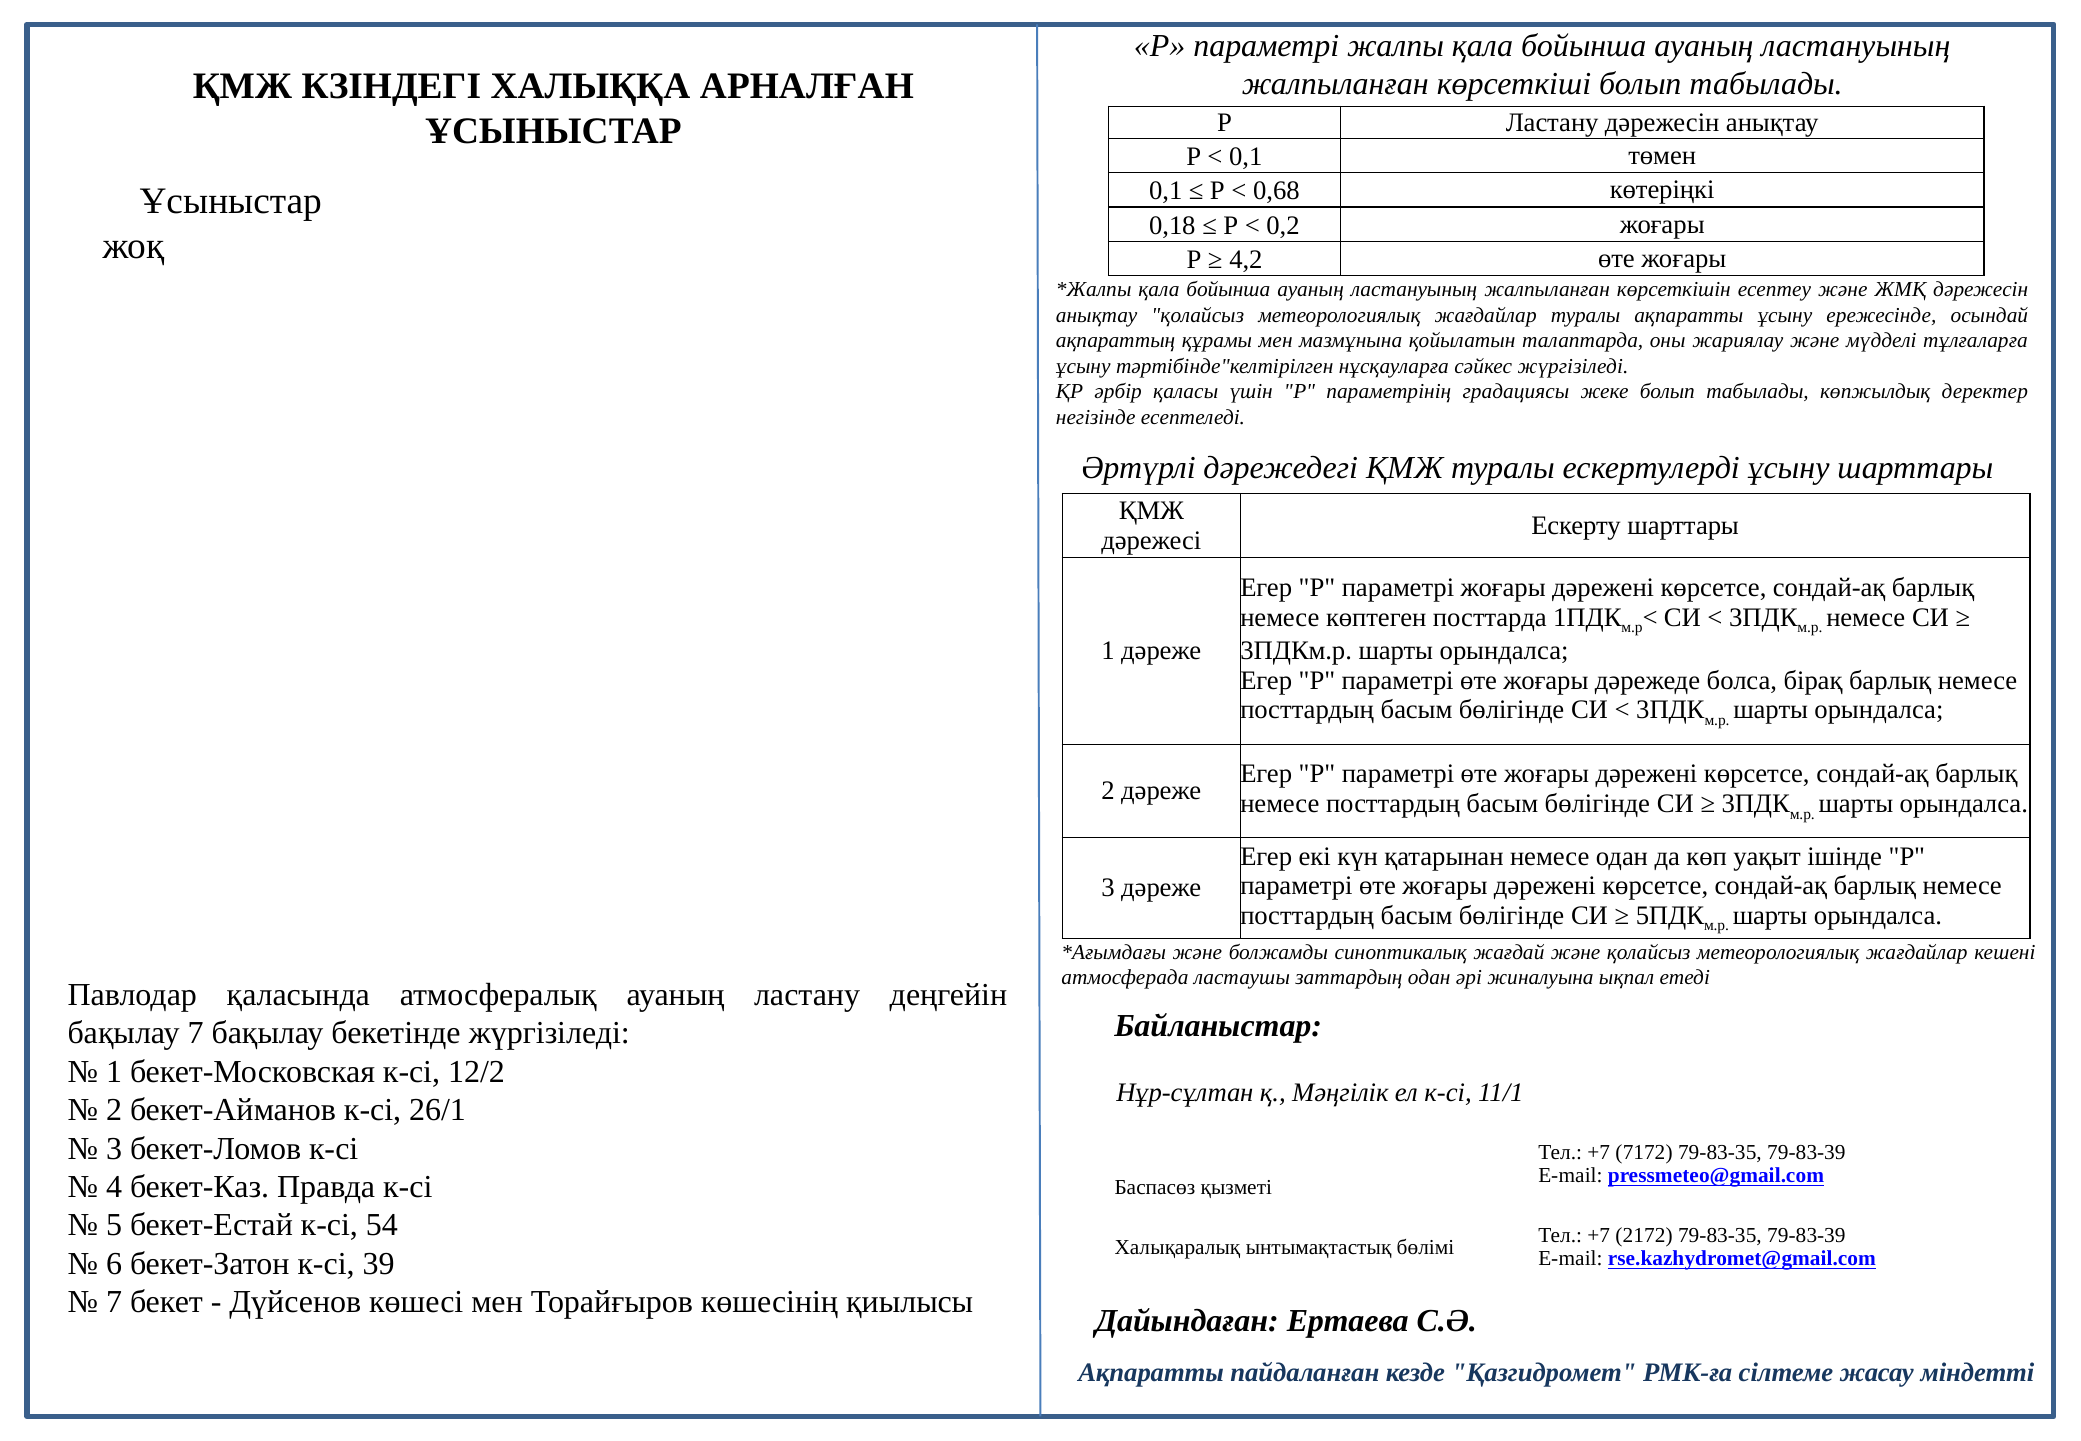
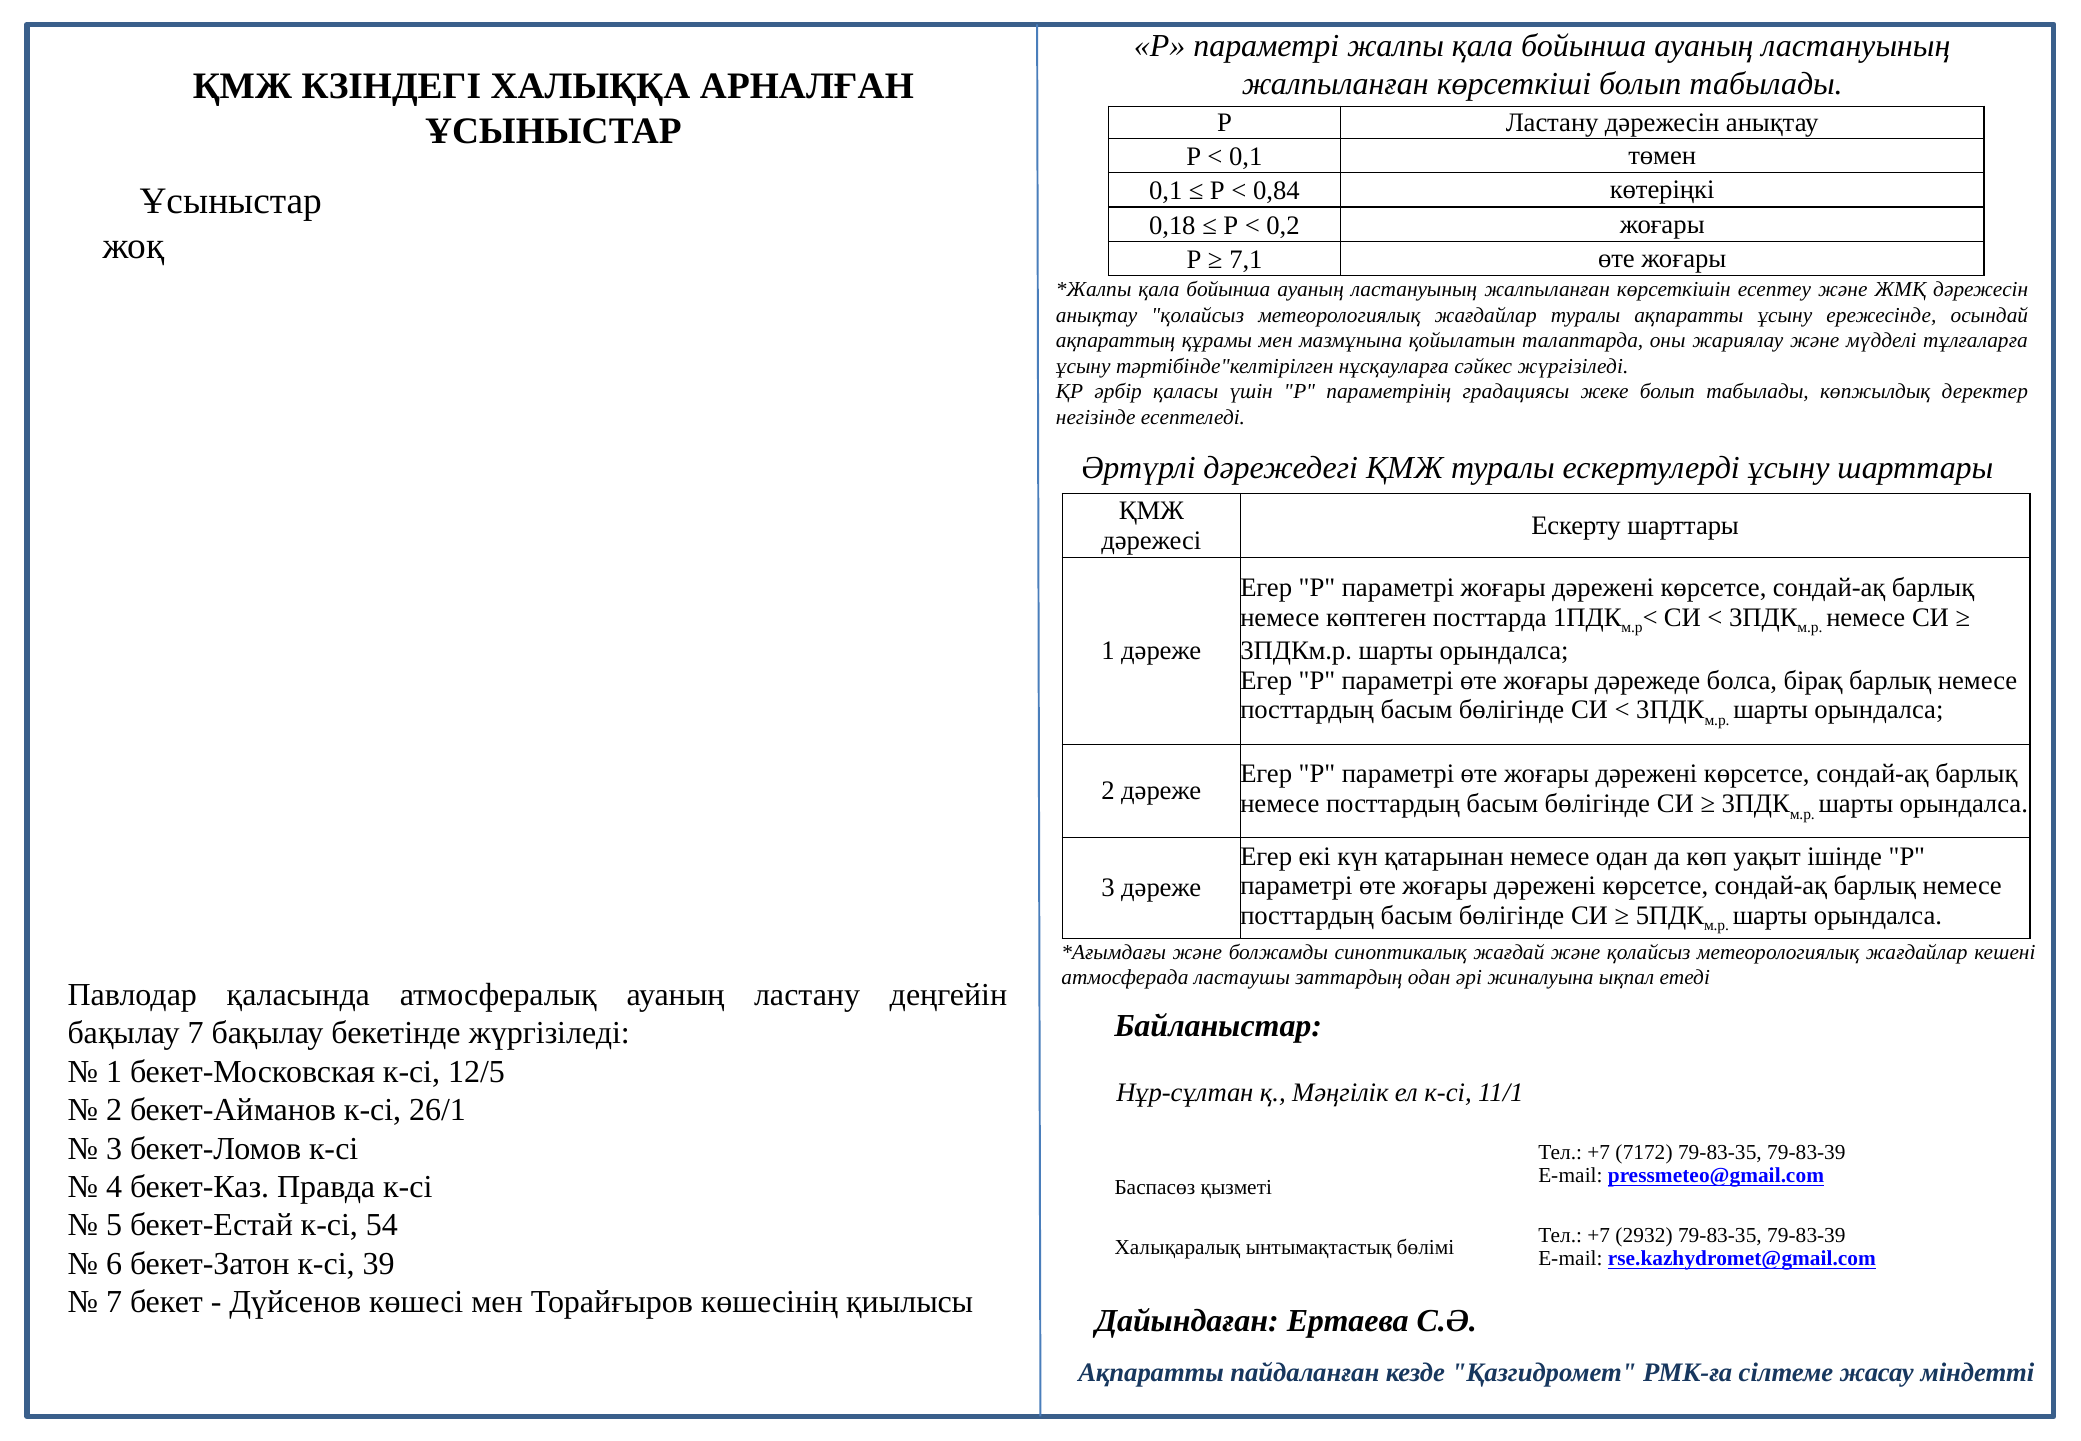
0,68: 0,68 -> 0,84
4,2: 4,2 -> 7,1
12/2: 12/2 -> 12/5
2172: 2172 -> 2932
